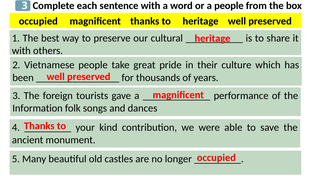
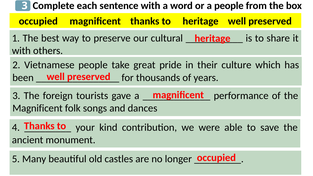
Information at (38, 108): Information -> Magnificent
